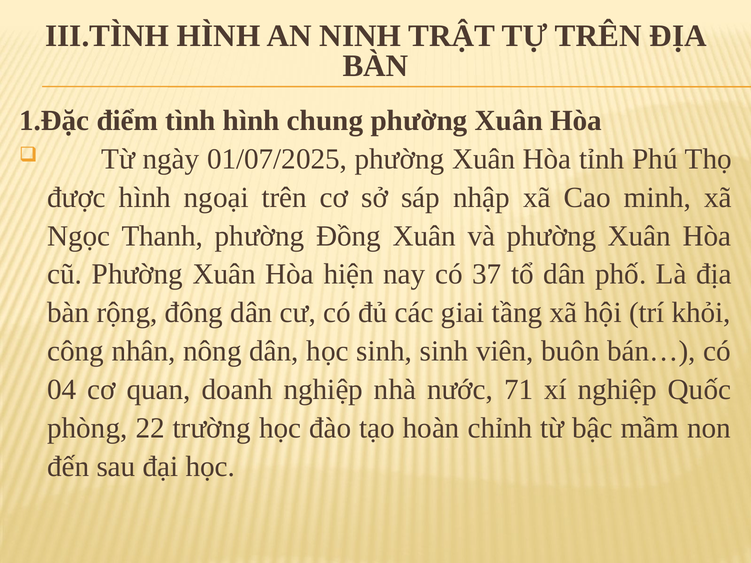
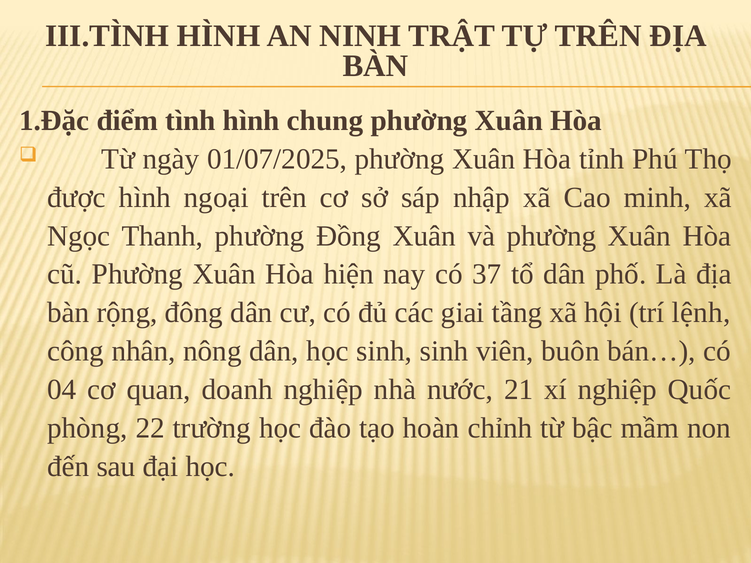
khỏi: khỏi -> lệnh
71: 71 -> 21
